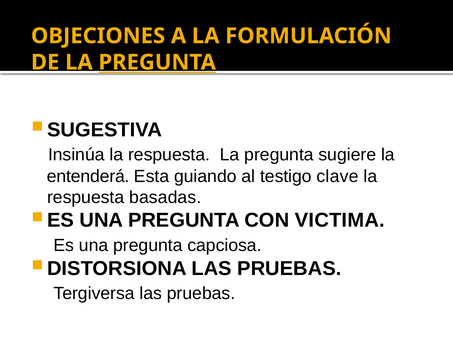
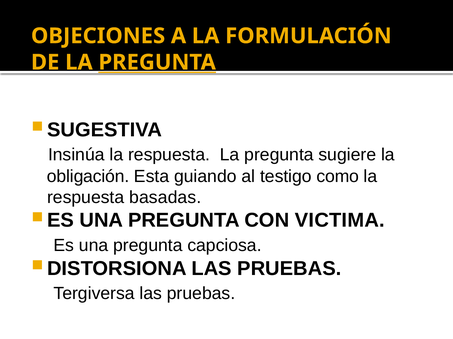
entenderá: entenderá -> obligación
clave: clave -> como
